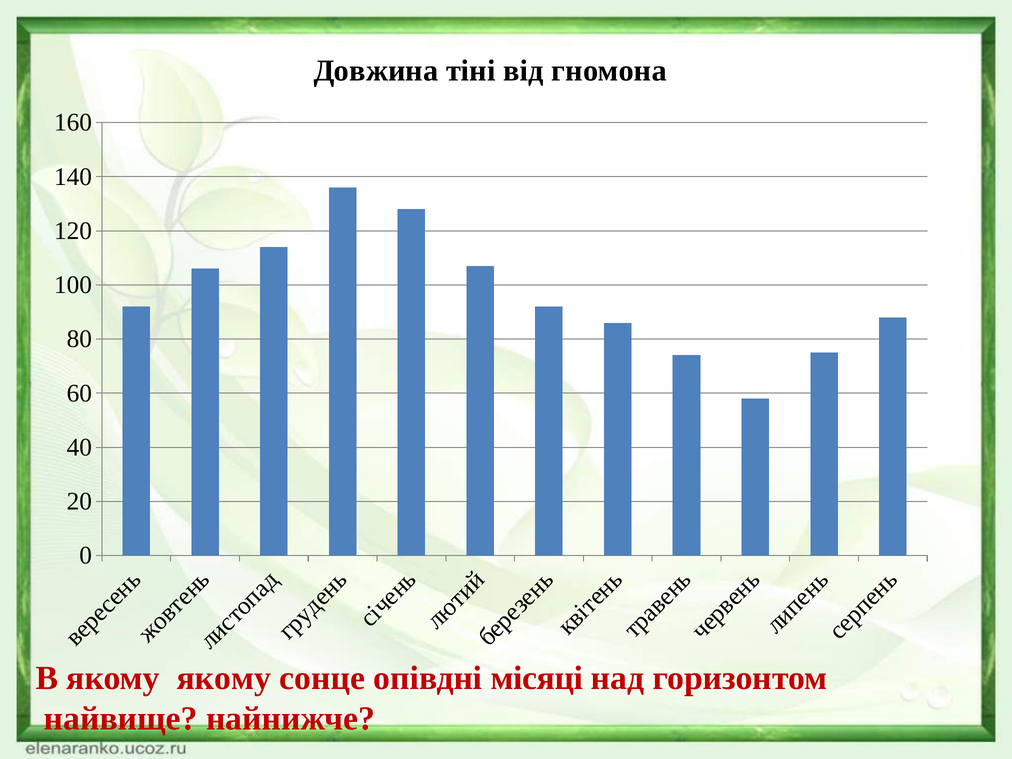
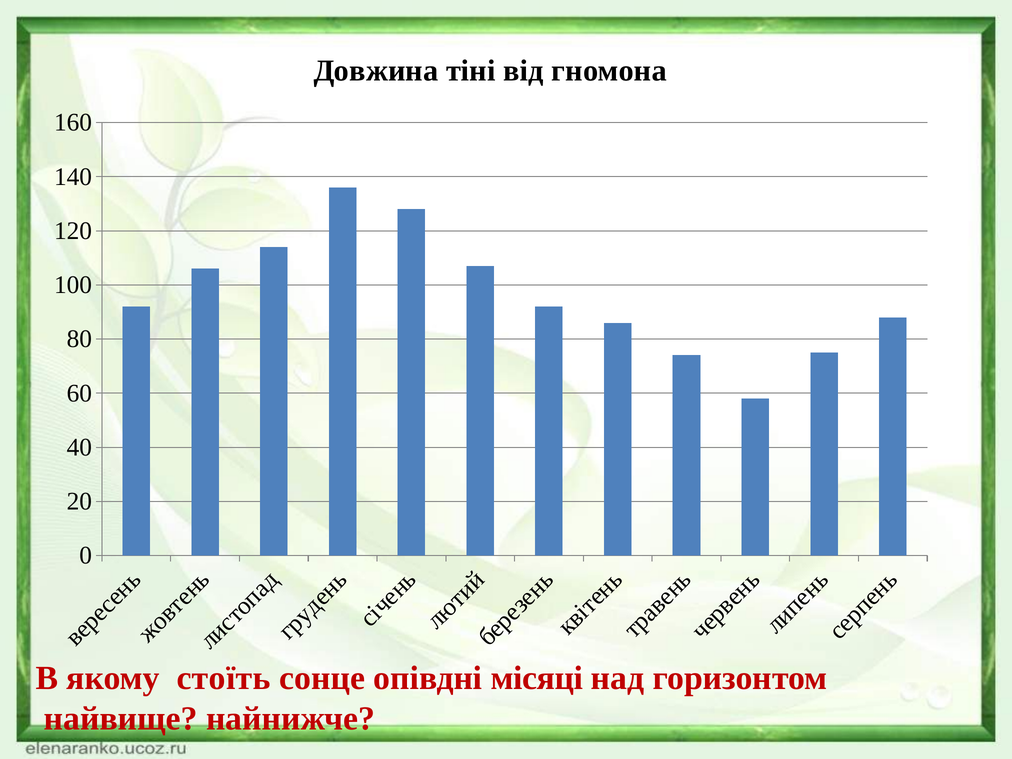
якому якому: якому -> стоїть
